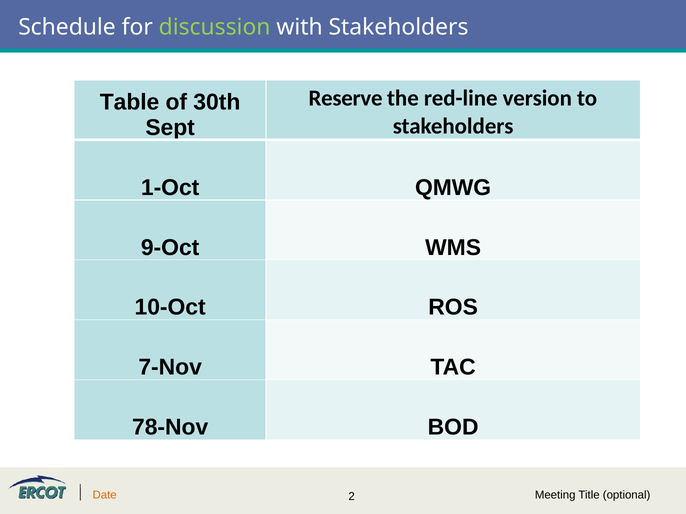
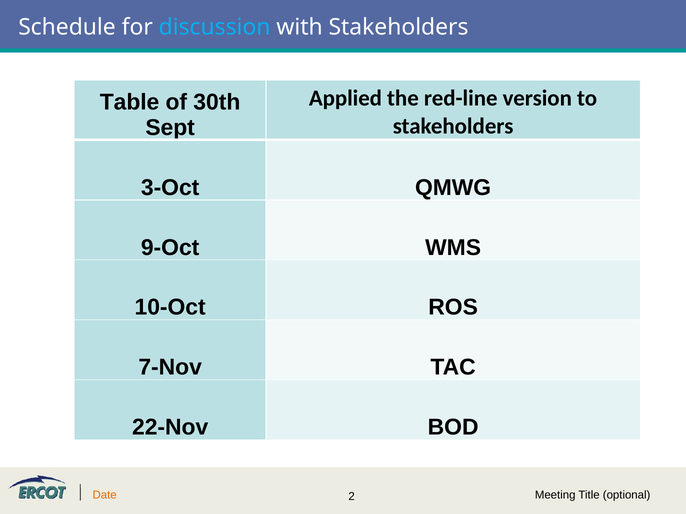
discussion colour: light green -> light blue
Reserve: Reserve -> Applied
1-Oct: 1-Oct -> 3-Oct
78-Nov: 78-Nov -> 22-Nov
